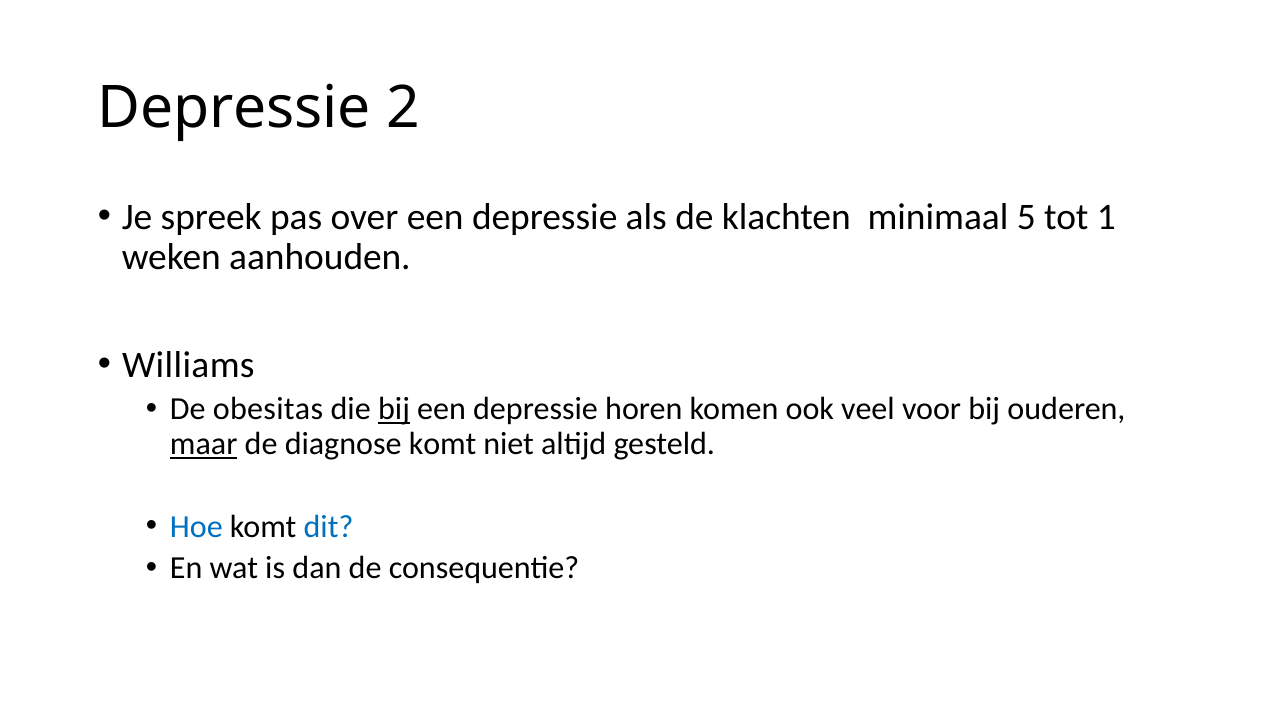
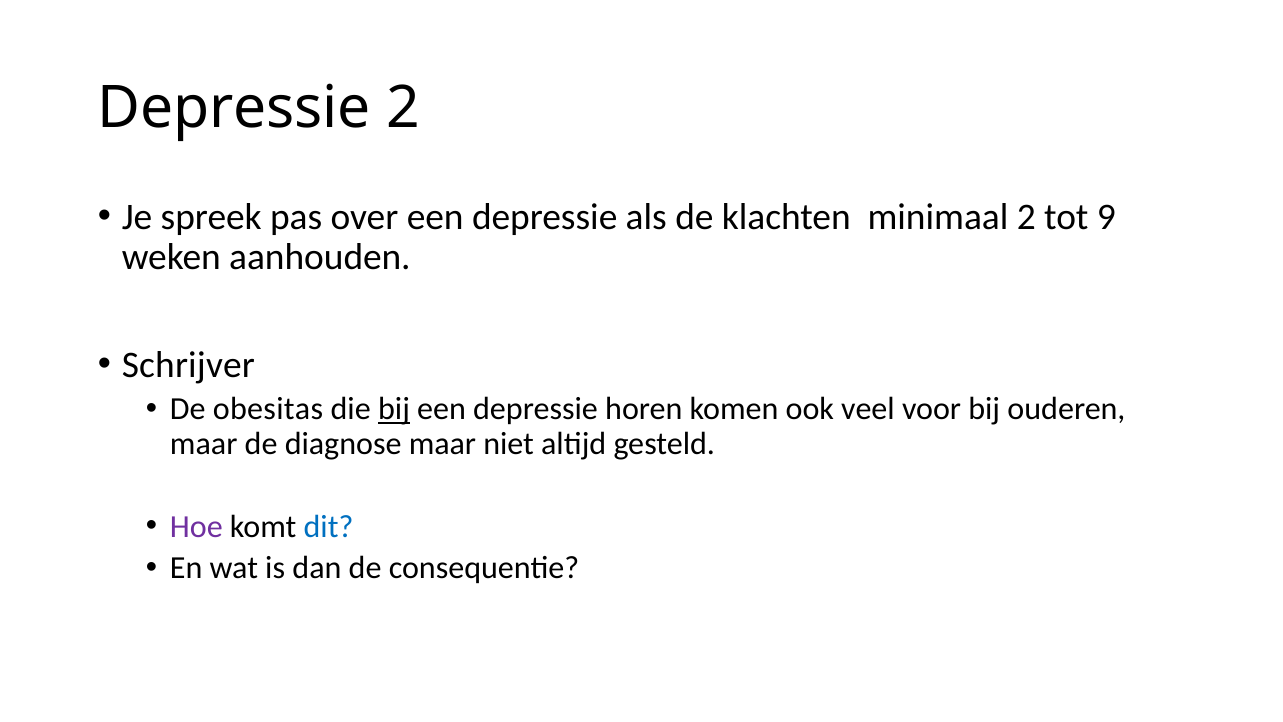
minimaal 5: 5 -> 2
1: 1 -> 9
Williams: Williams -> Schrijver
maar at (204, 444) underline: present -> none
diagnose komt: komt -> maar
Hoe colour: blue -> purple
